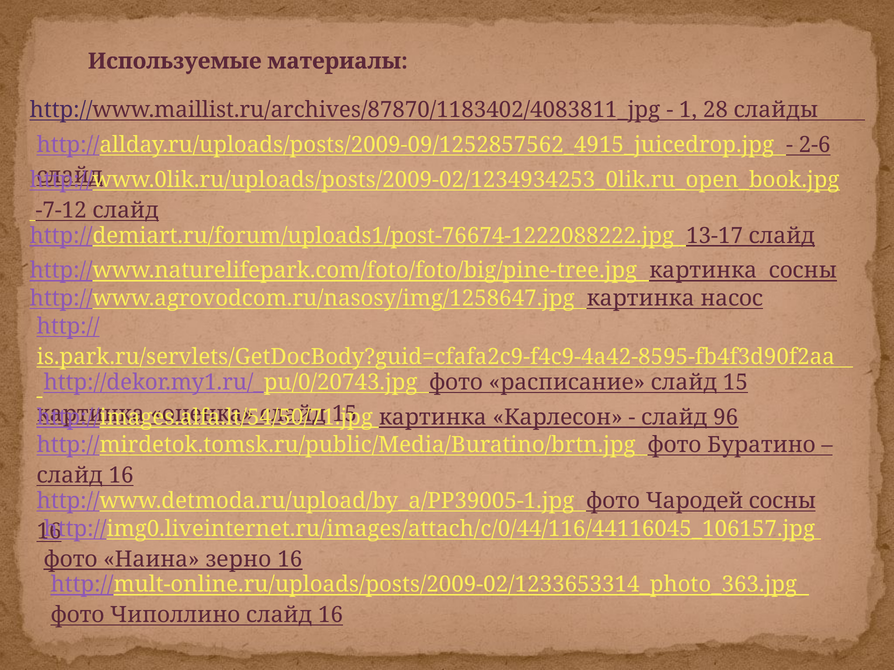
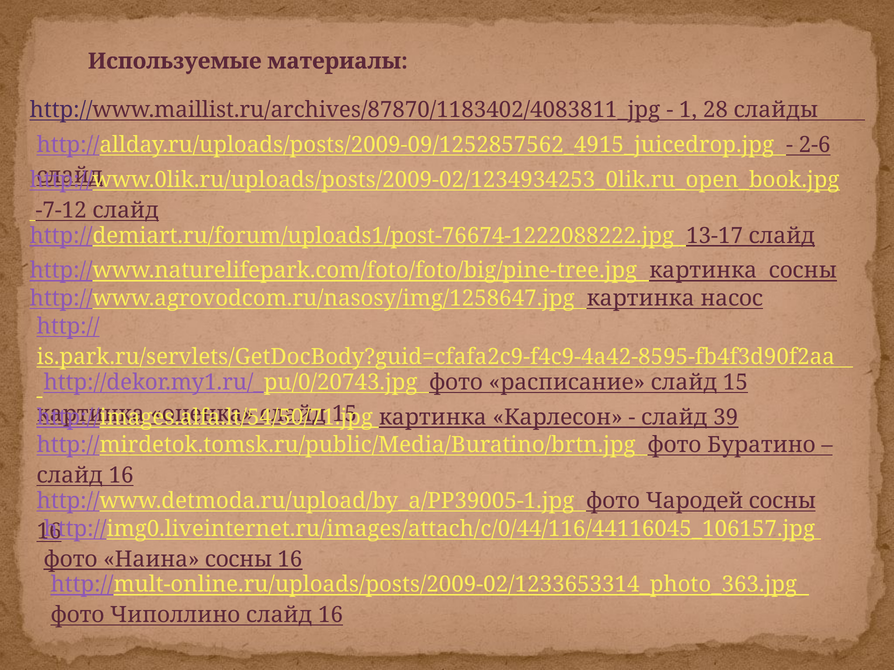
96: 96 -> 39
Наина зерно: зерно -> сосны
